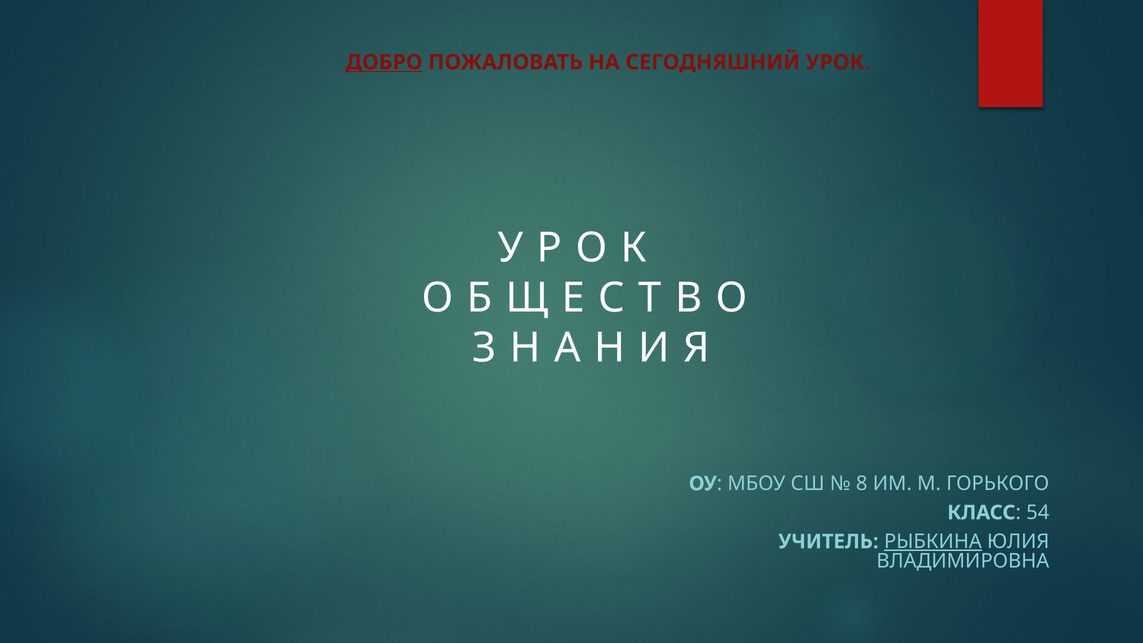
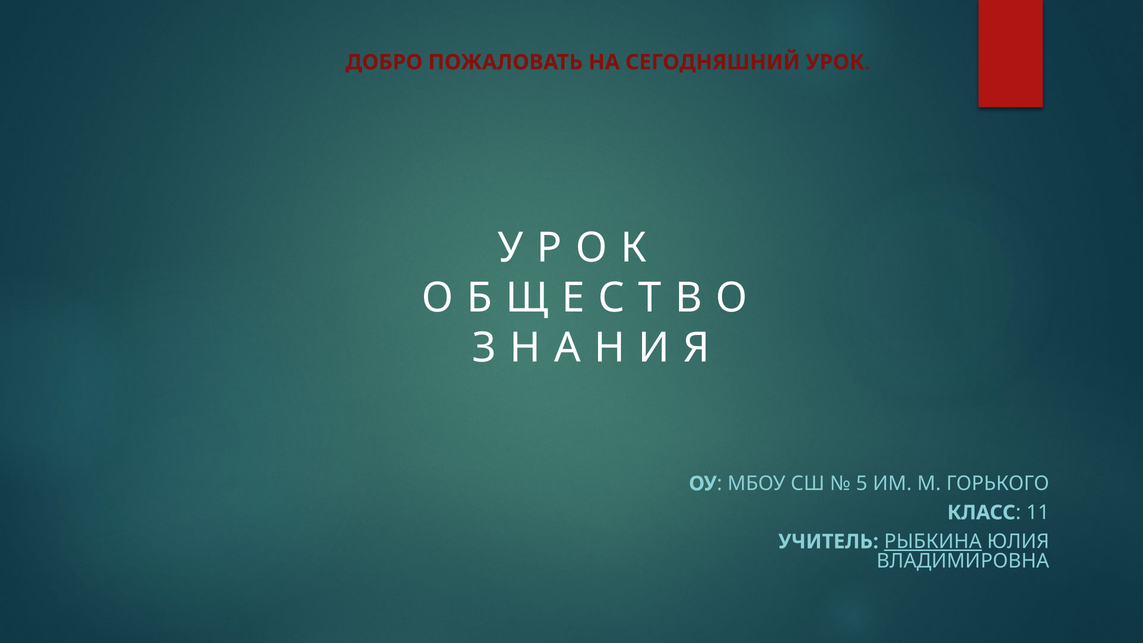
ДОБРО underline: present -> none
8: 8 -> 5
54: 54 -> 11
